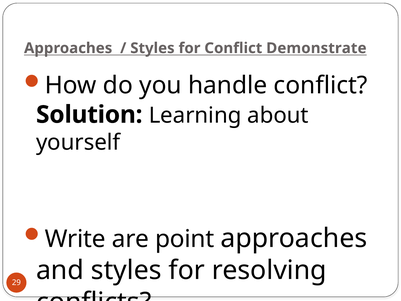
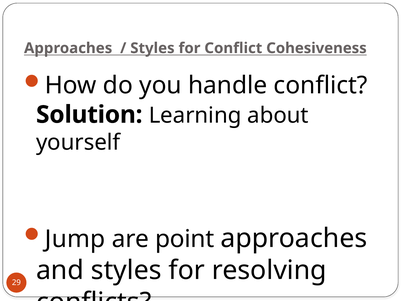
Demonstrate: Demonstrate -> Cohesiveness
Write: Write -> Jump
